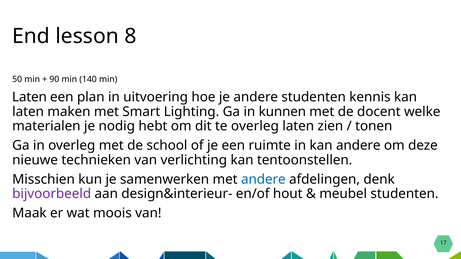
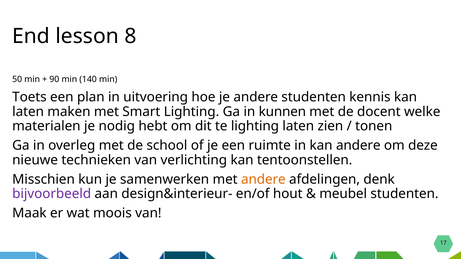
Laten at (29, 97): Laten -> Toets
te overleg: overleg -> lighting
andere at (263, 180) colour: blue -> orange
